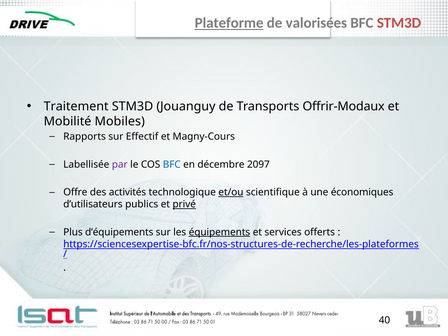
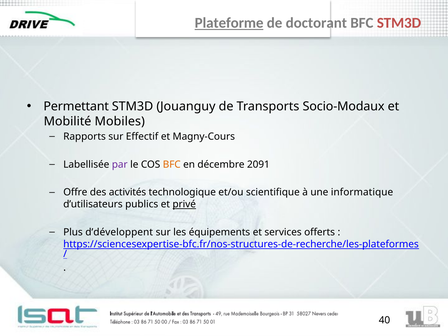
valorisées: valorisées -> doctorant
Traitement: Traitement -> Permettant
Offrir-Modaux: Offrir-Modaux -> Socio-Modaux
BFC at (172, 164) colour: blue -> orange
2097: 2097 -> 2091
et/ou underline: present -> none
économiques: économiques -> informatique
d’équipements: d’équipements -> d’développent
équipements underline: present -> none
